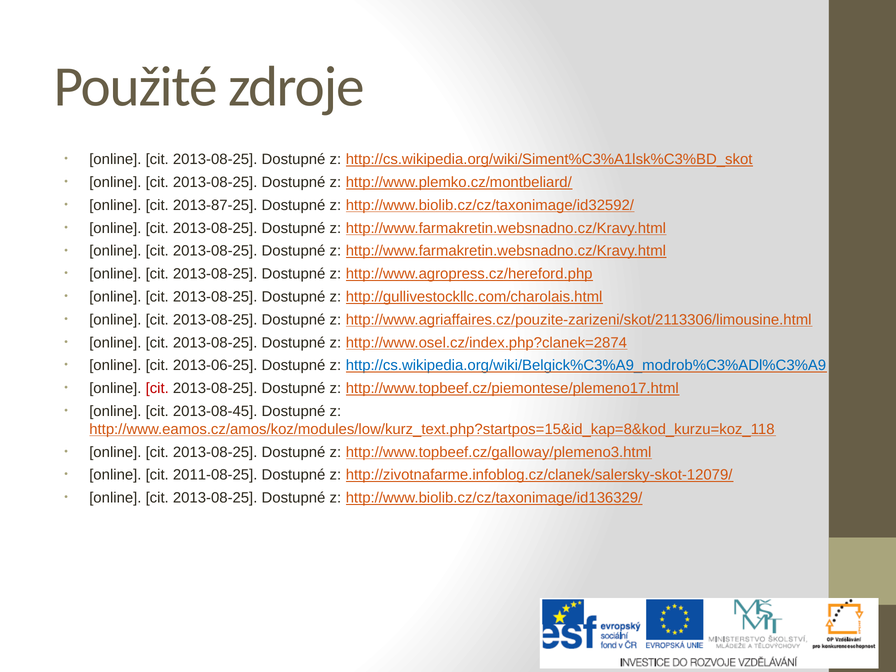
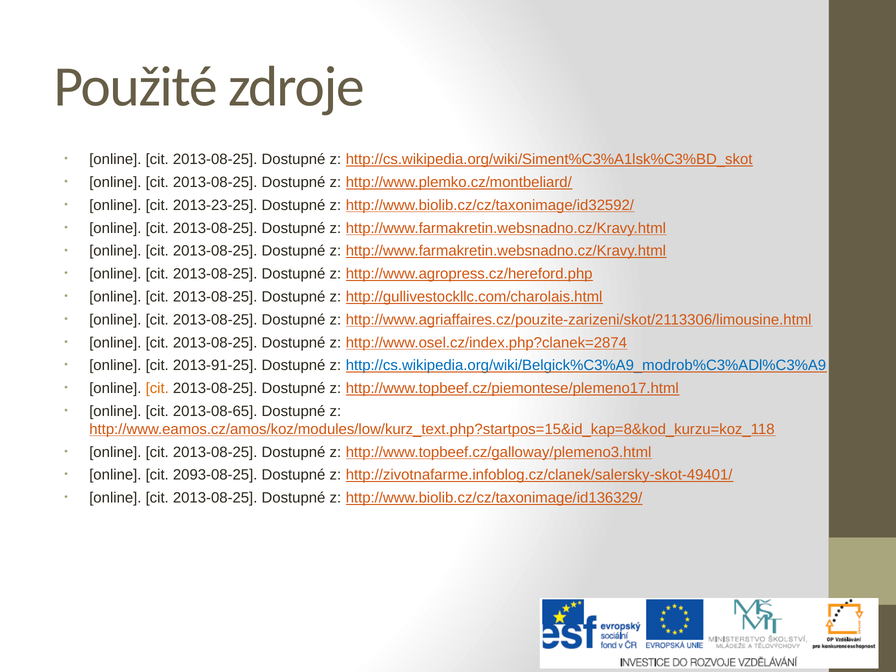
2013-87-25: 2013-87-25 -> 2013-23-25
2013-06-25: 2013-06-25 -> 2013-91-25
cit at (157, 388) colour: red -> orange
2013-08-45: 2013-08-45 -> 2013-08-65
2011-08-25: 2011-08-25 -> 2093-08-25
http://zivotnafarme.infoblog.cz/clanek/salersky-skot-12079/: http://zivotnafarme.infoblog.cz/clanek/salersky-skot-12079/ -> http://zivotnafarme.infoblog.cz/clanek/salersky-skot-49401/
